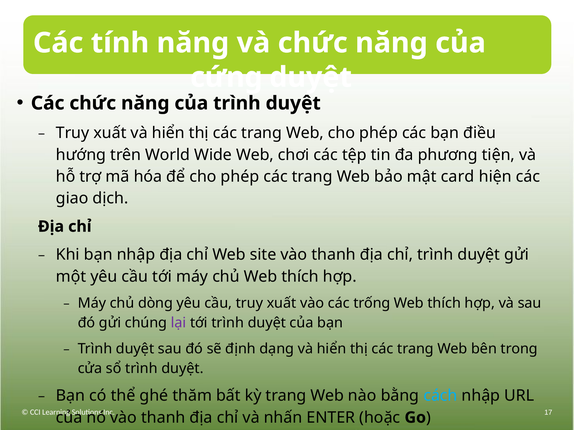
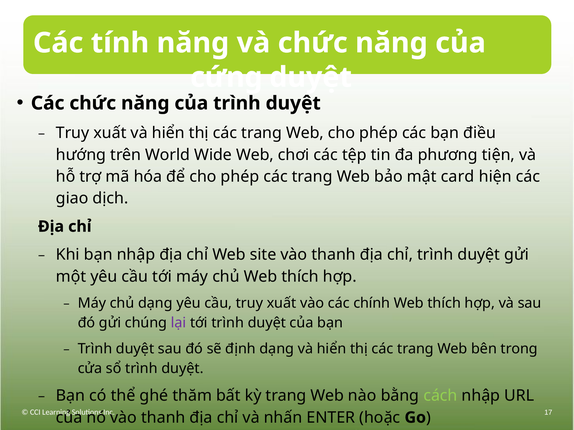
chủ dòng: dòng -> dạng
trống: trống -> chính
cách colour: light blue -> light green
